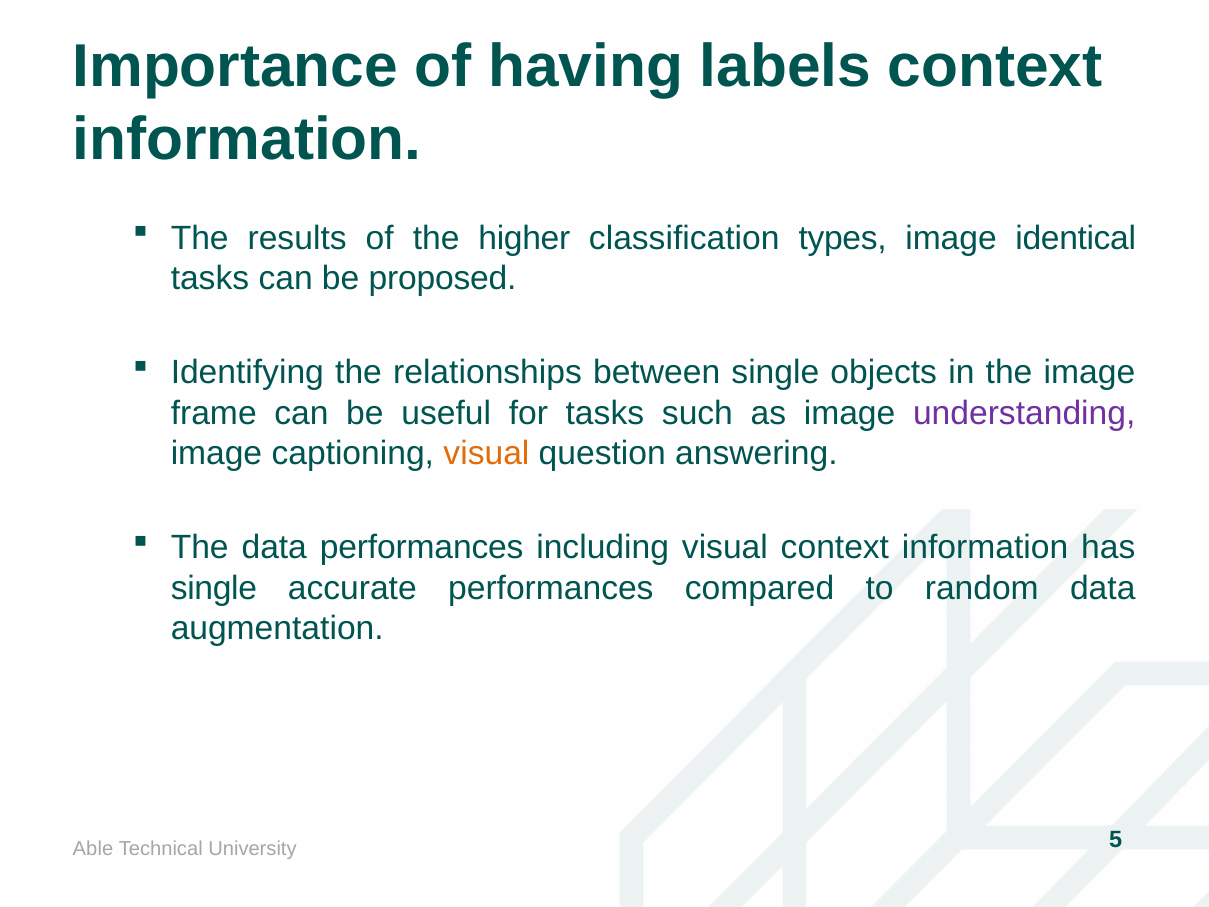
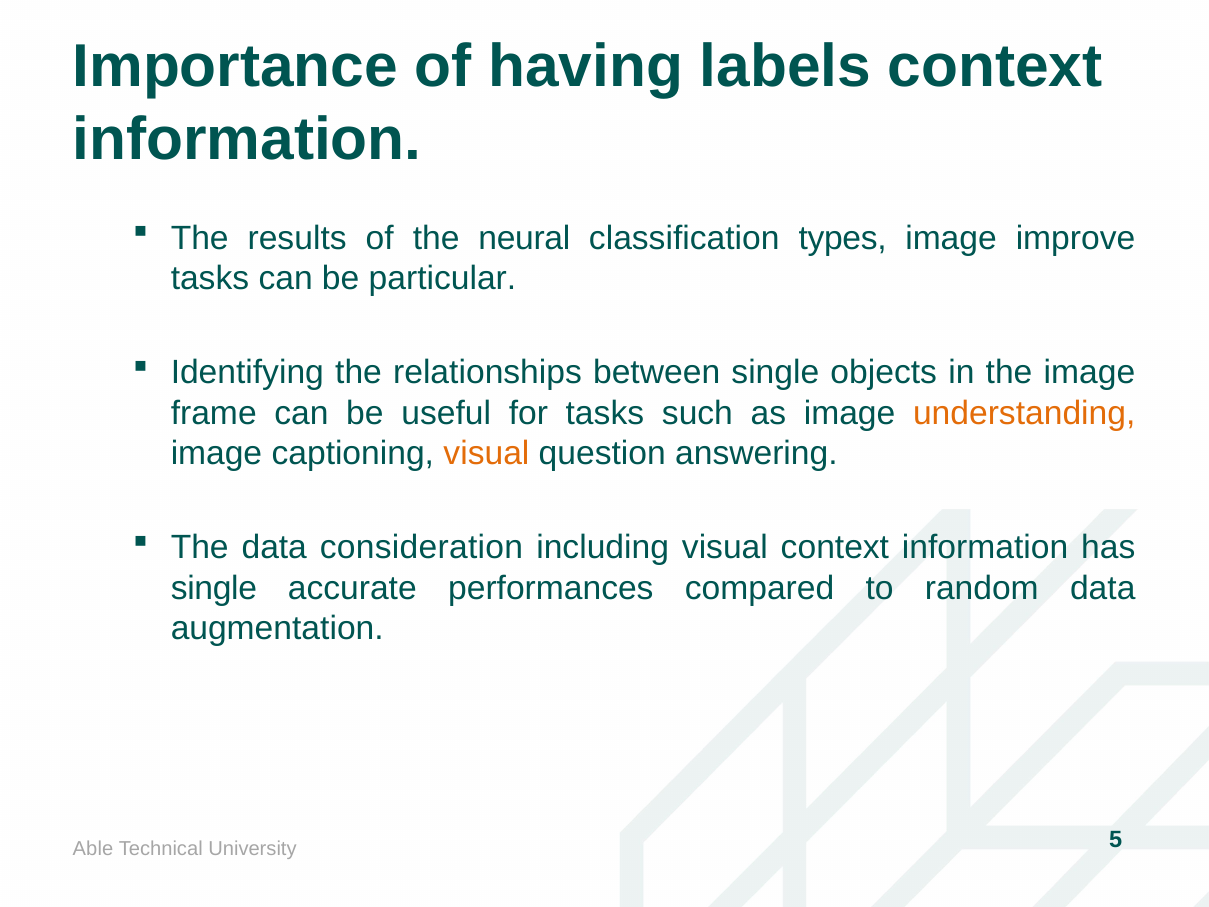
higher: higher -> neural
identical: identical -> improve
proposed: proposed -> particular
understanding colour: purple -> orange
data performances: performances -> consideration
